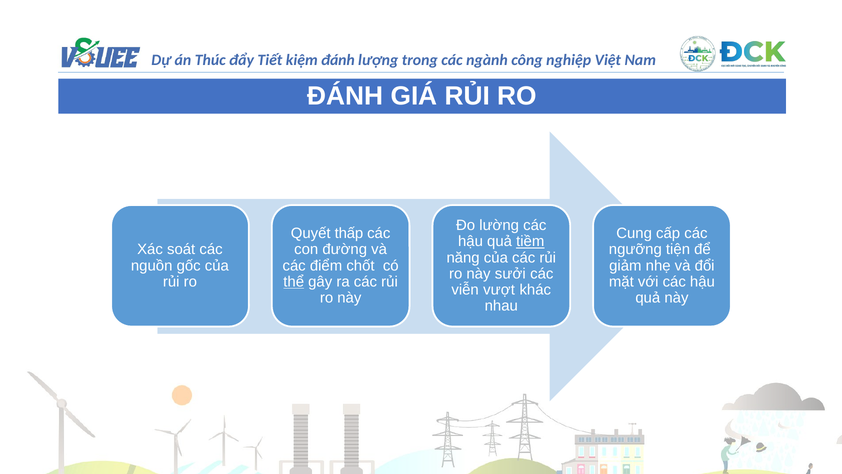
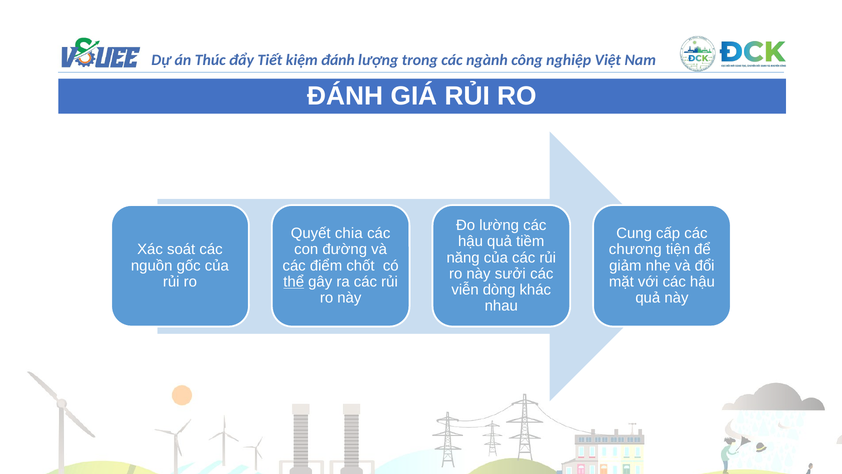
thấp: thấp -> chia
tiềm underline: present -> none
ngưỡng: ngưỡng -> chương
vượt: vượt -> dòng
